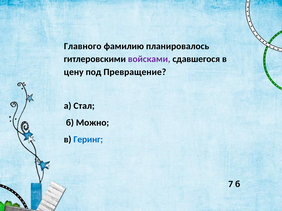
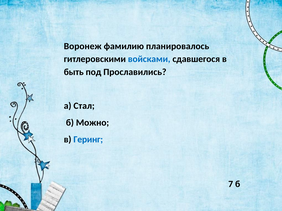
Главного: Главного -> Воронеж
войсками colour: purple -> blue
цену: цену -> быть
Превращение: Превращение -> Прославились
